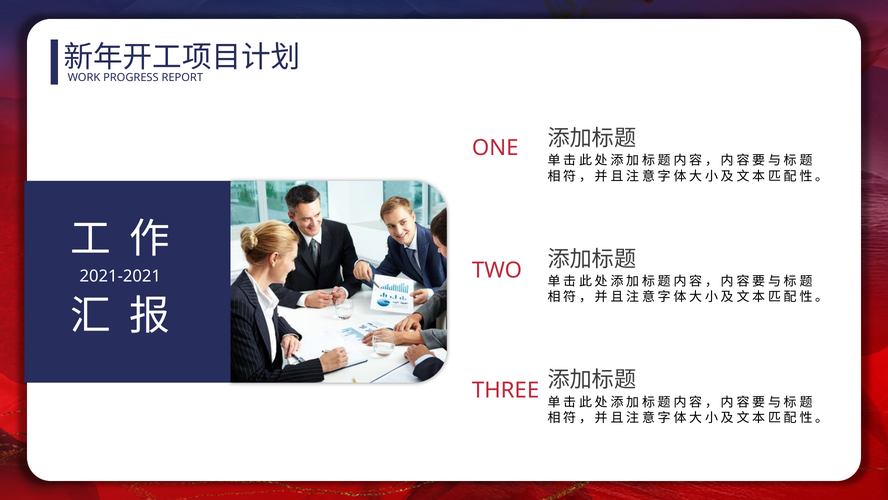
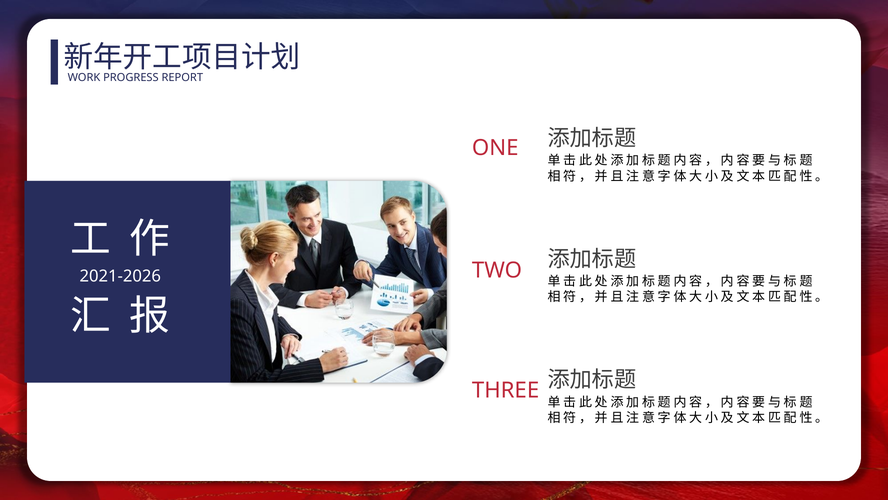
2021-2021: 2021-2021 -> 2021-2026
